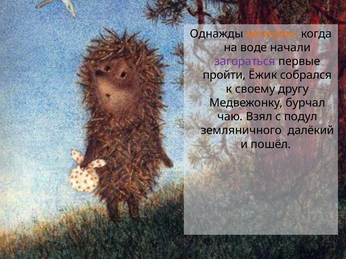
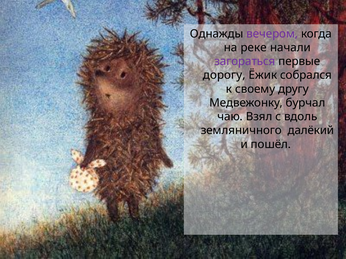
вечером colour: orange -> purple
воде: воде -> реке
пройти: пройти -> дорогу
подул: подул -> вдоль
